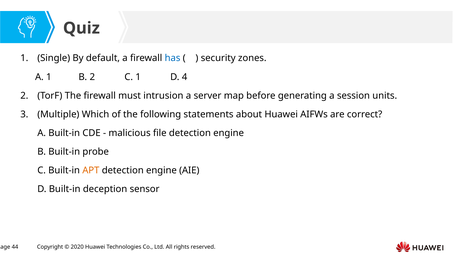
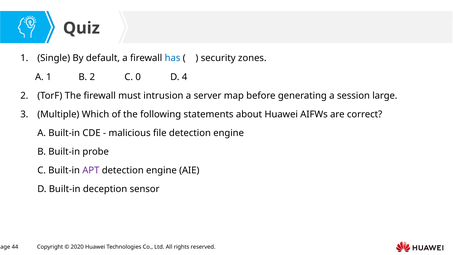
C 1: 1 -> 0
units: units -> large
APT colour: orange -> purple
